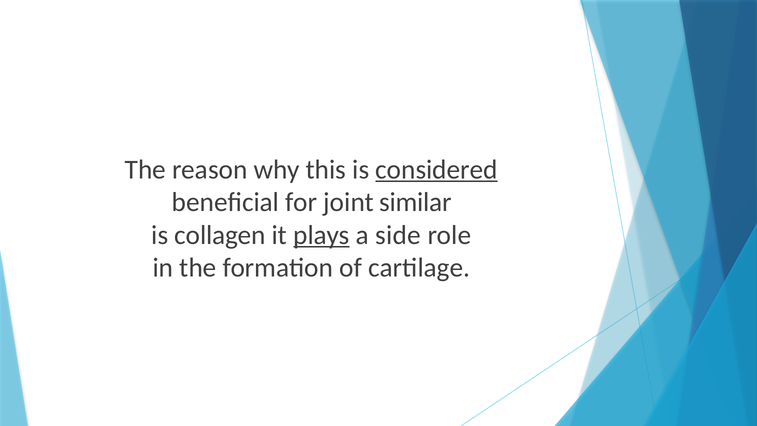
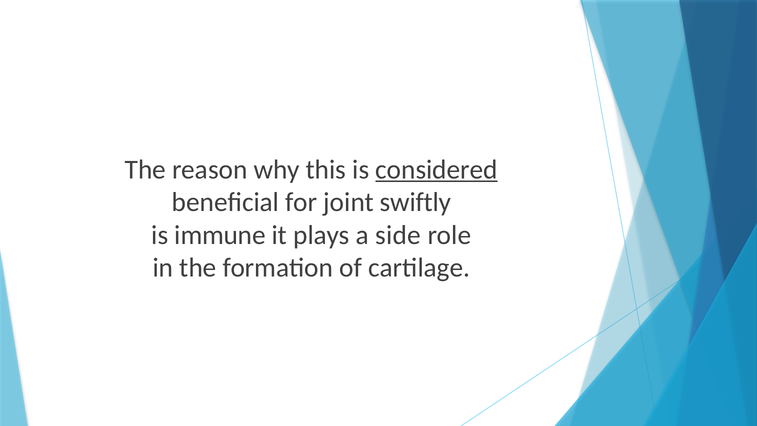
similar: similar -> swiftly
collagen: collagen -> immune
plays underline: present -> none
